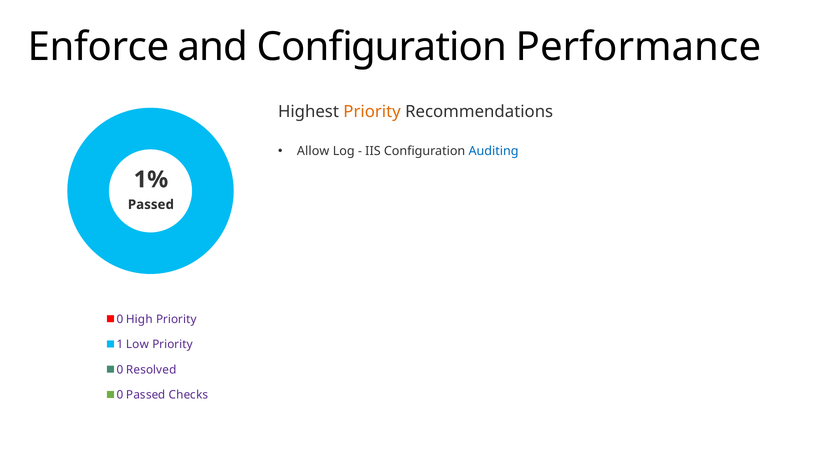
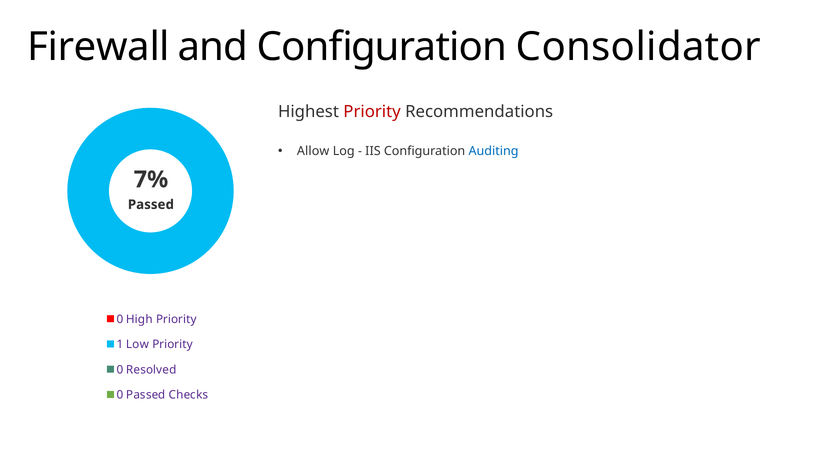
Enforce: Enforce -> Firewall
Performance: Performance -> Consolidator
Priority at (372, 112) colour: orange -> red
1%: 1% -> 7%
